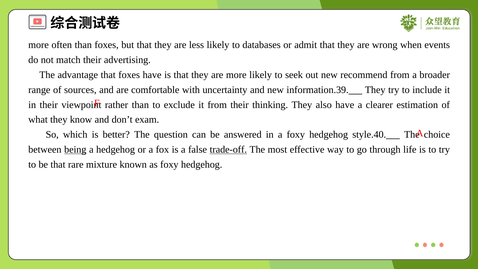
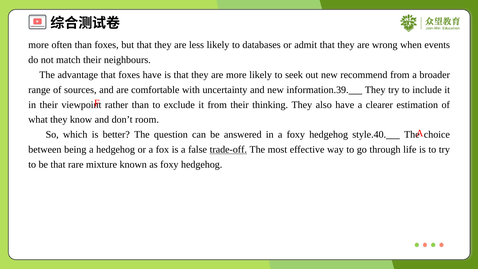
advertising: advertising -> neighbours
exam: exam -> room
being underline: present -> none
